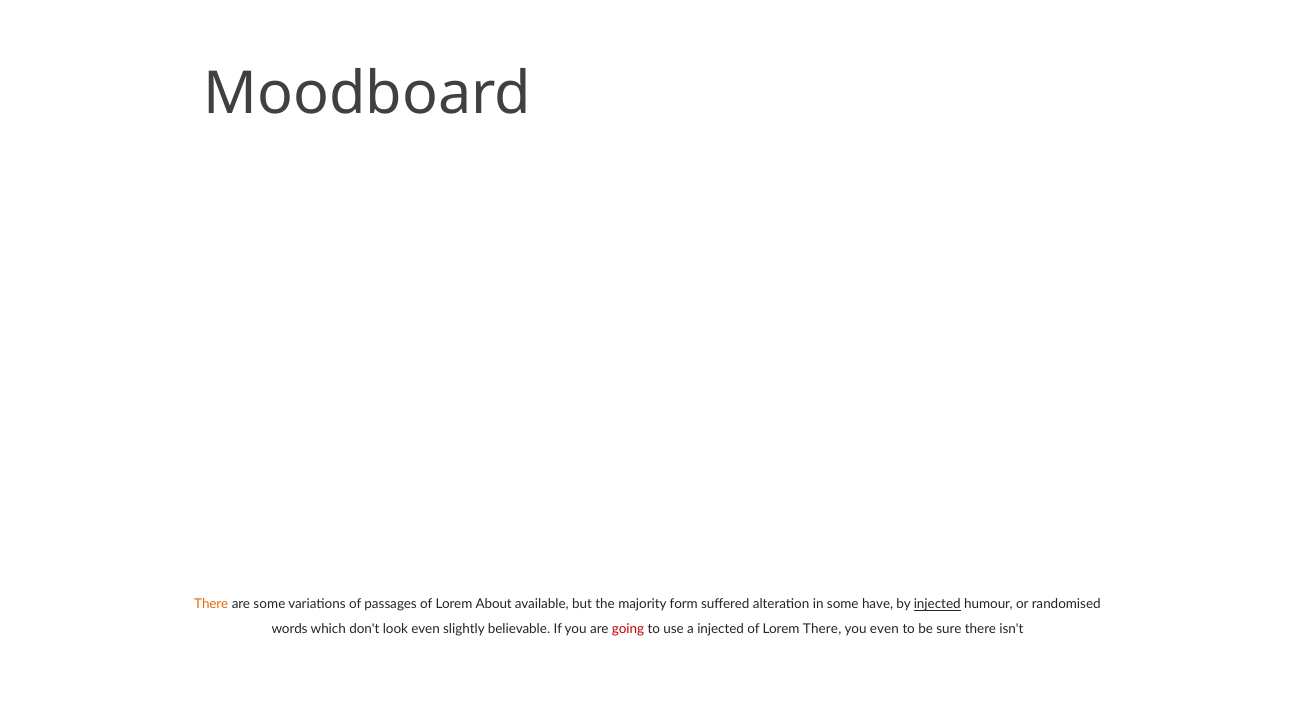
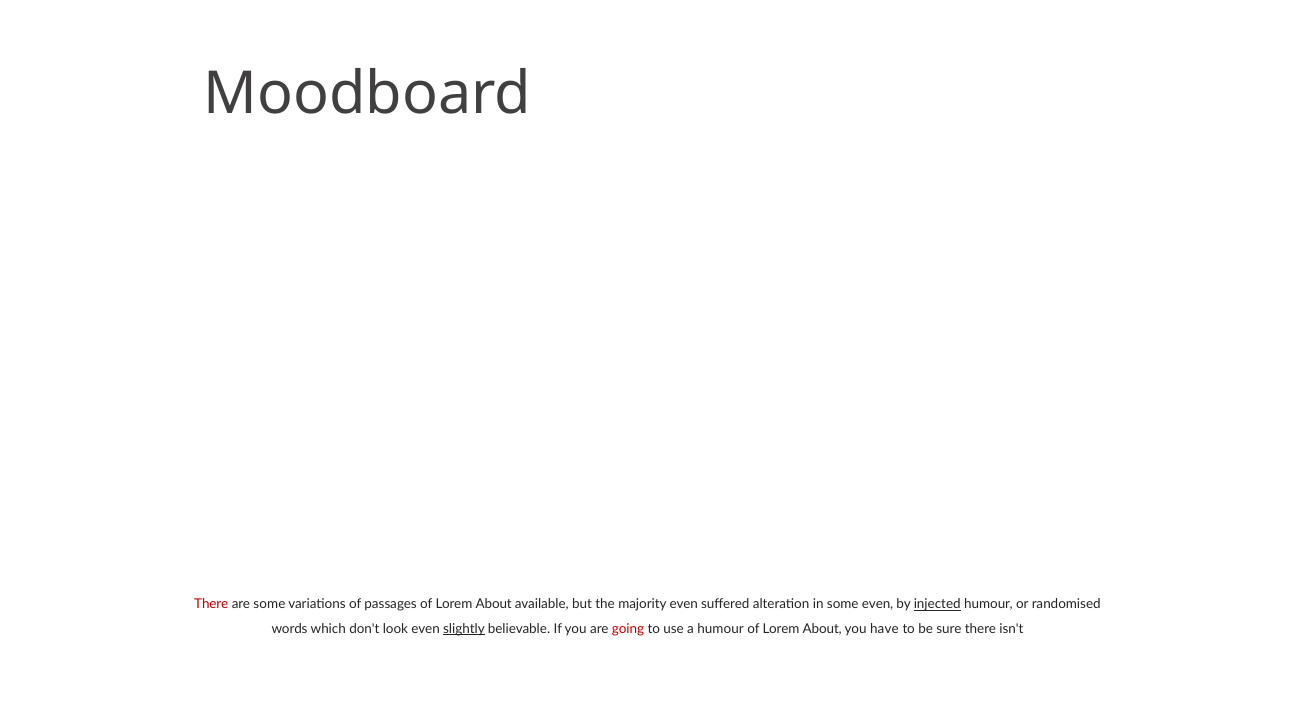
There at (211, 605) colour: orange -> red
majority form: form -> even
some have: have -> even
slightly underline: none -> present
a injected: injected -> humour
There at (822, 629): There -> About
you even: even -> have
